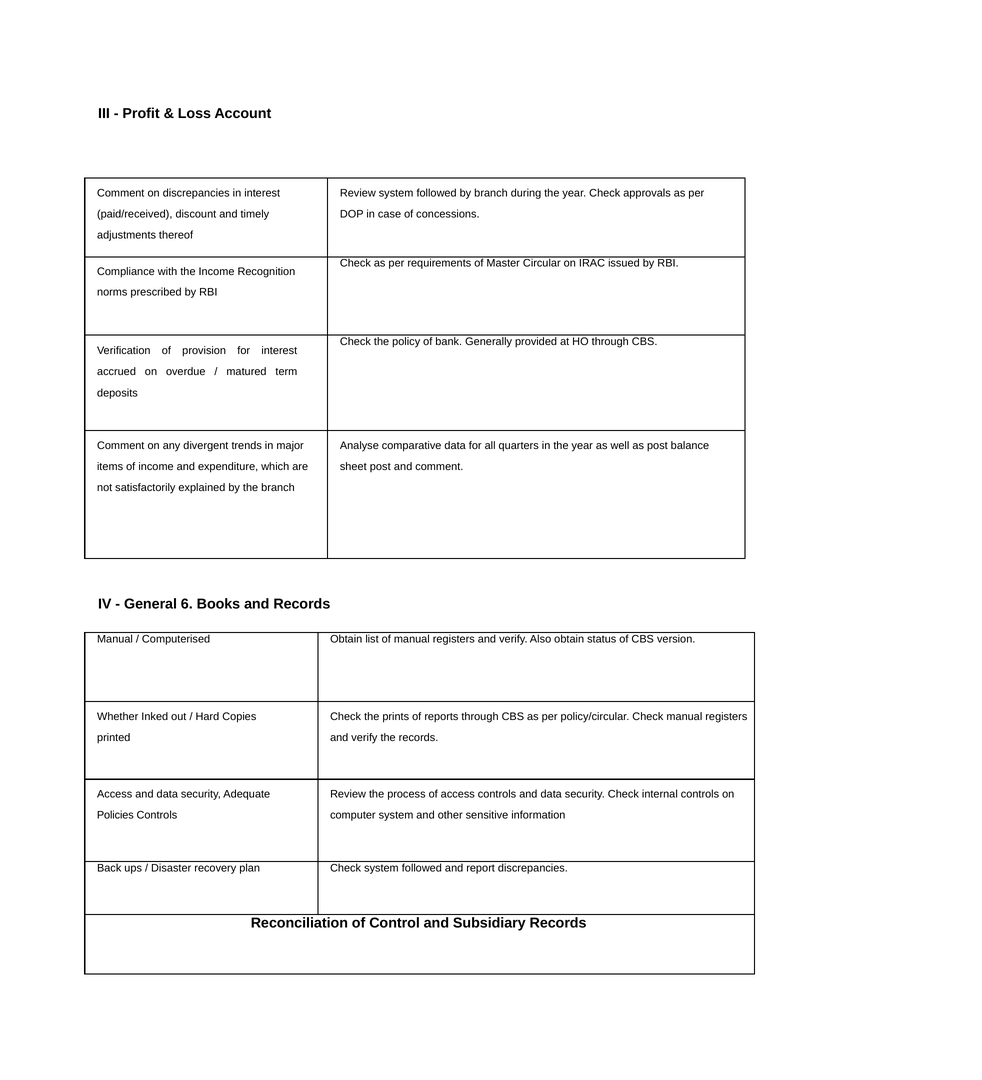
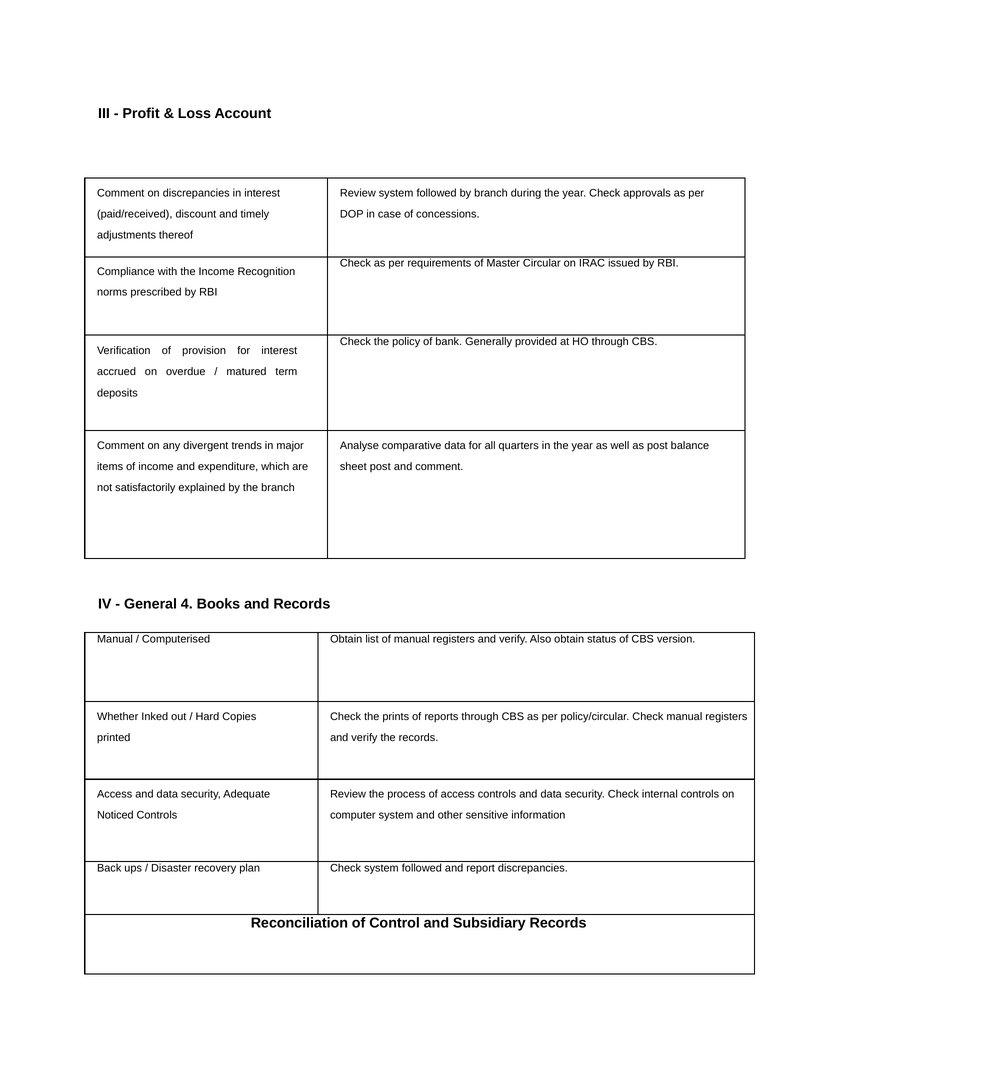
6: 6 -> 4
Policies: Policies -> Noticed
